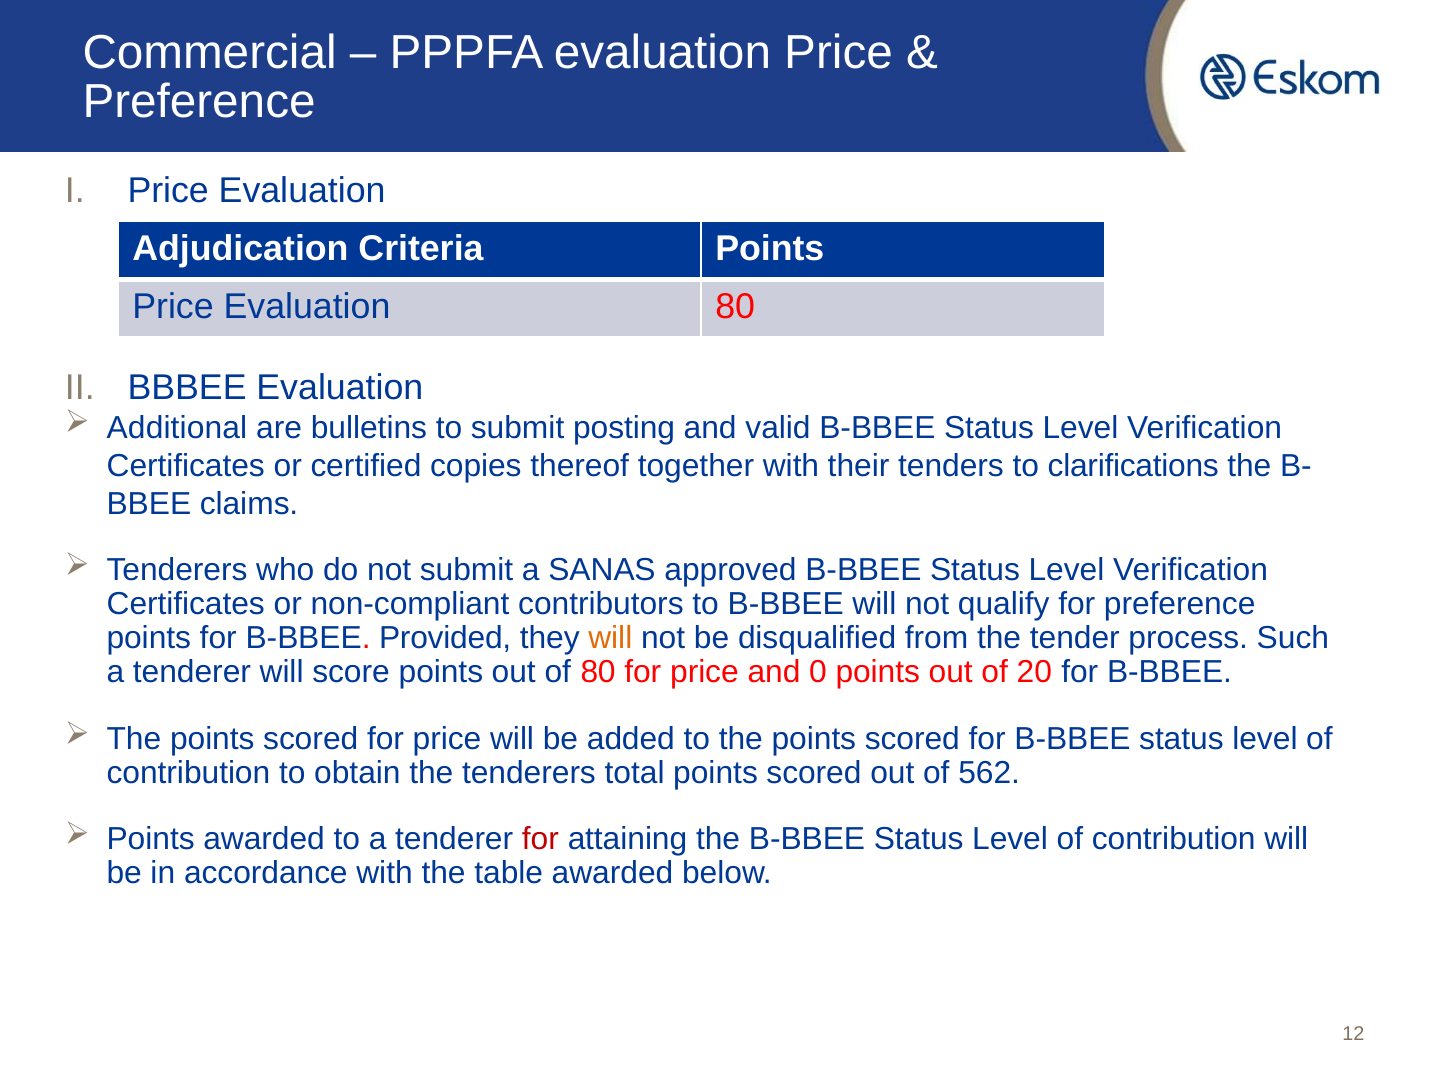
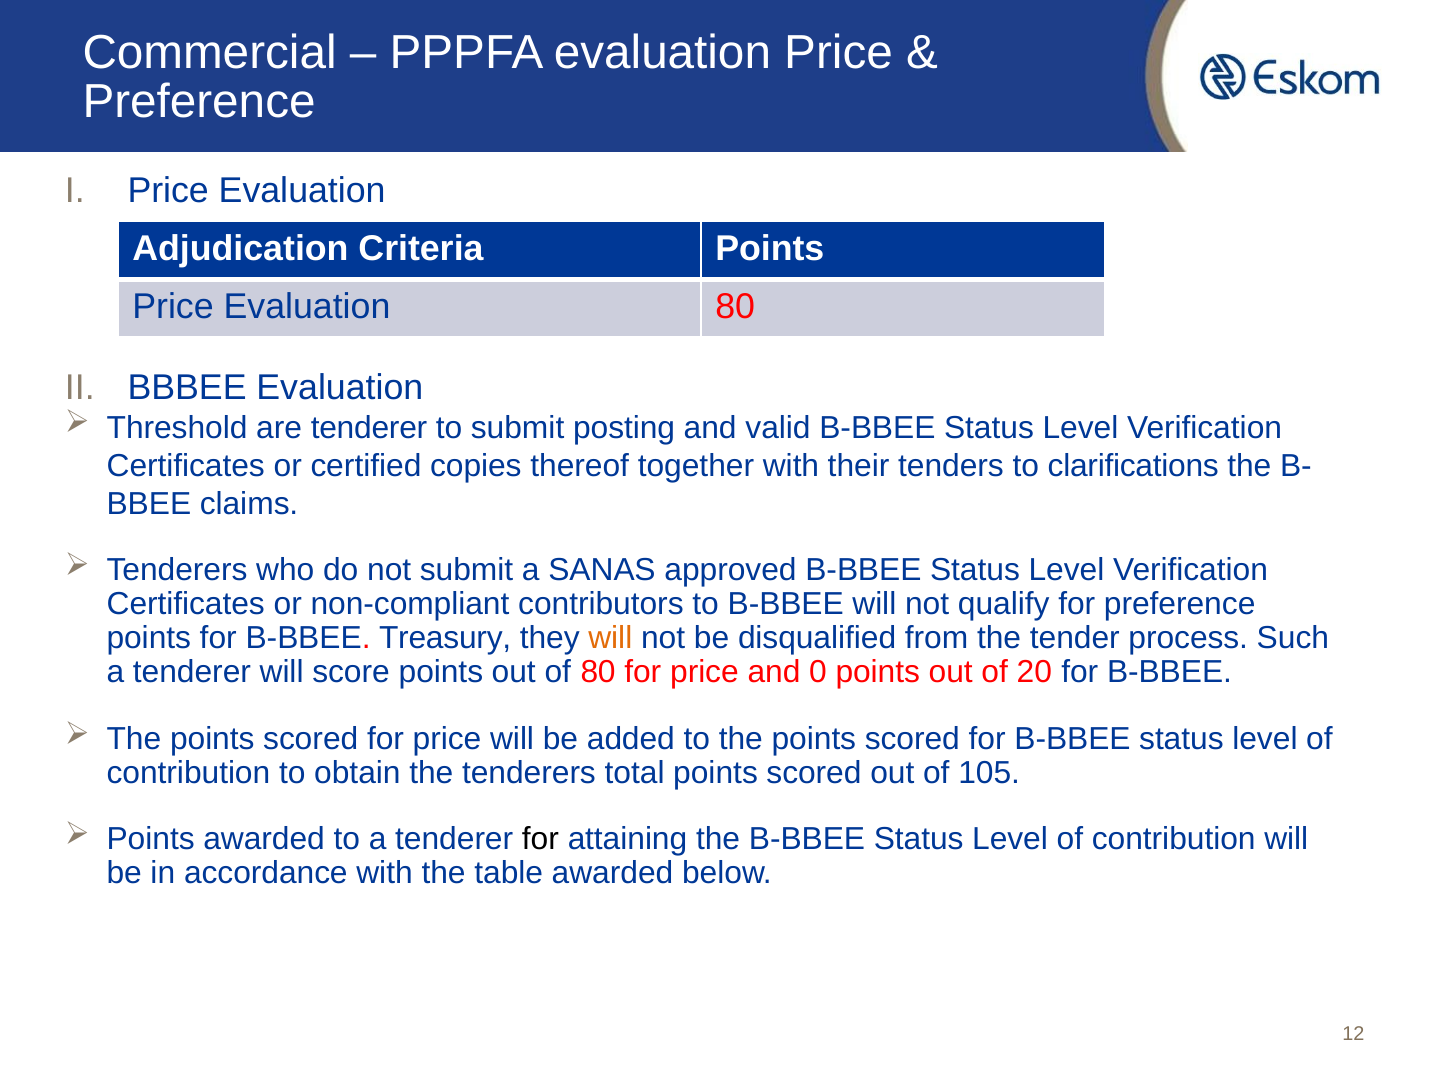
Additional: Additional -> Threshold
are bulletins: bulletins -> tenderer
Provided: Provided -> Treasury
562: 562 -> 105
for at (540, 839) colour: red -> black
